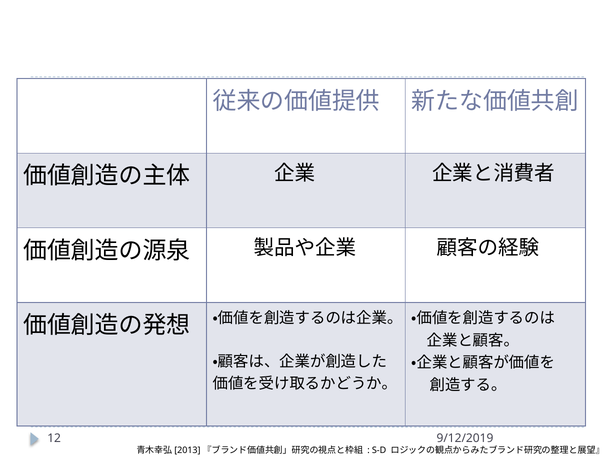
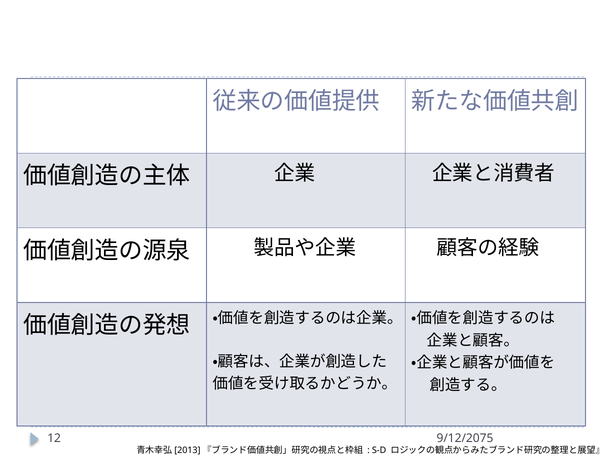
9/12/2019: 9/12/2019 -> 9/12/2075
